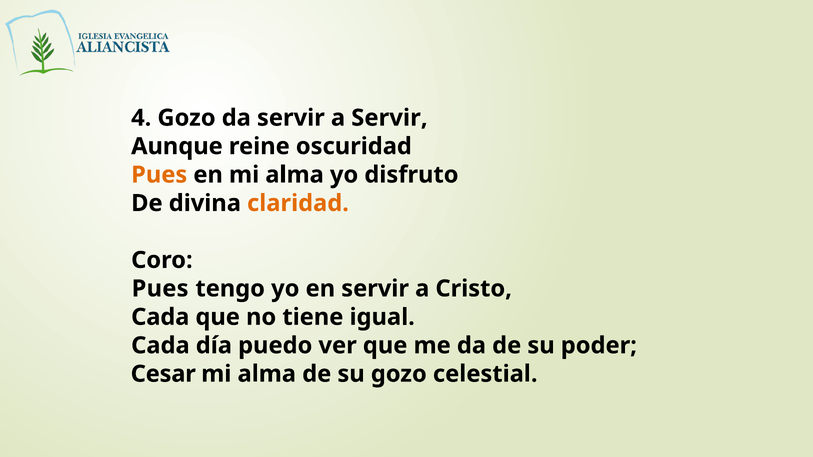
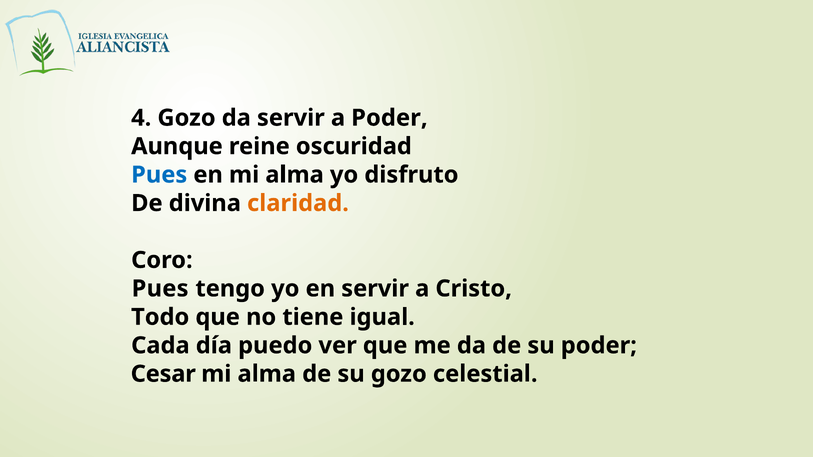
a Servir: Servir -> Poder
Pues at (159, 175) colour: orange -> blue
Cada at (160, 317): Cada -> Todo
